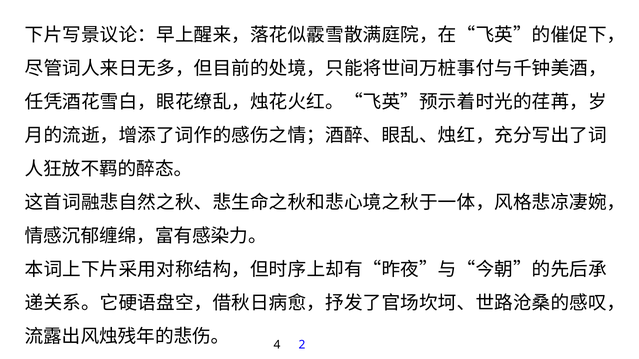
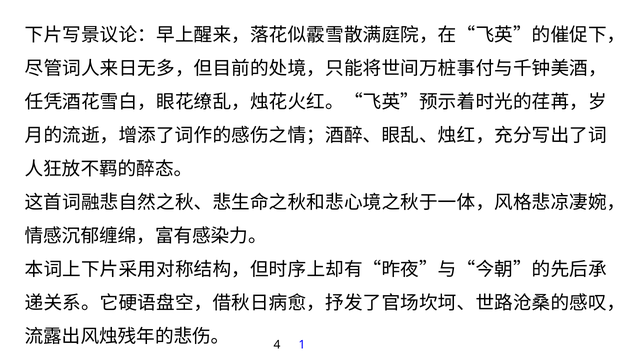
2: 2 -> 1
